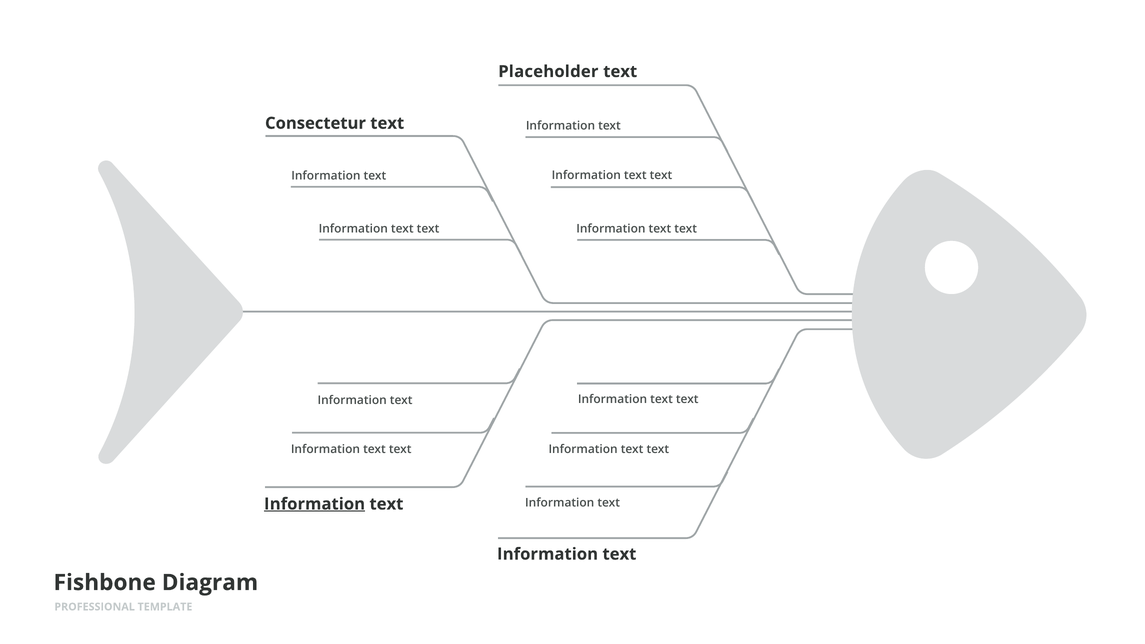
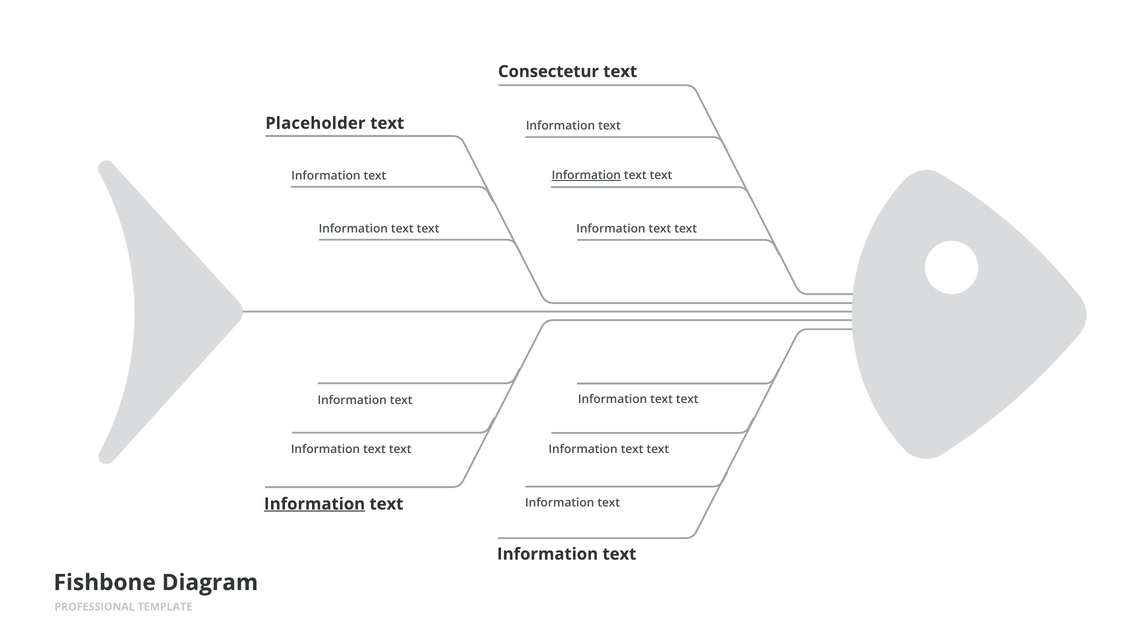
Placeholder: Placeholder -> Consectetur
Consectetur: Consectetur -> Placeholder
Information at (586, 175) underline: none -> present
